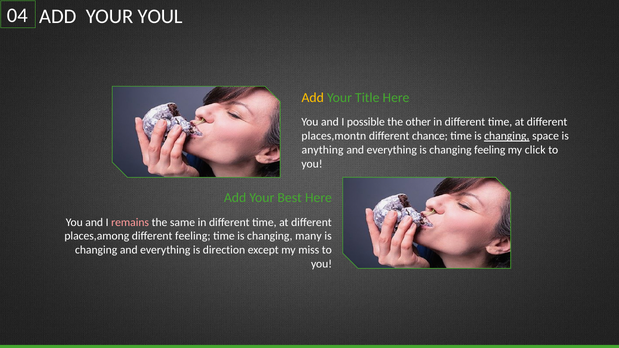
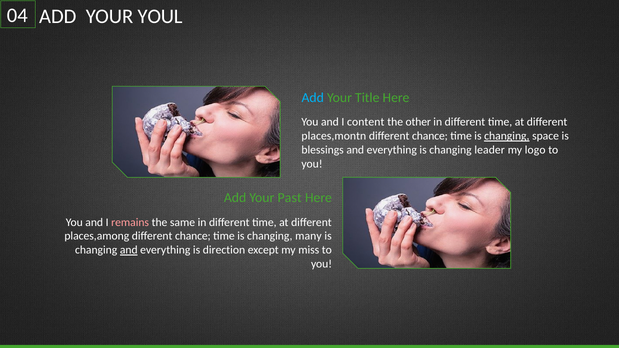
Add at (313, 98) colour: yellow -> light blue
possible: possible -> content
anything: anything -> blessings
changing feeling: feeling -> leader
click: click -> logo
Best: Best -> Past
places,among different feeling: feeling -> chance
and at (129, 250) underline: none -> present
